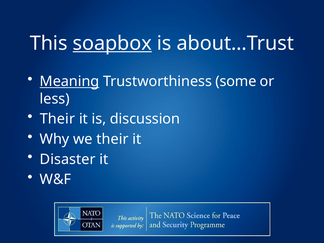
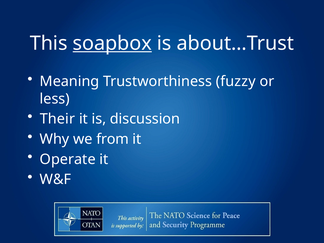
Meaning underline: present -> none
some: some -> fuzzy
we their: their -> from
Disaster: Disaster -> Operate
